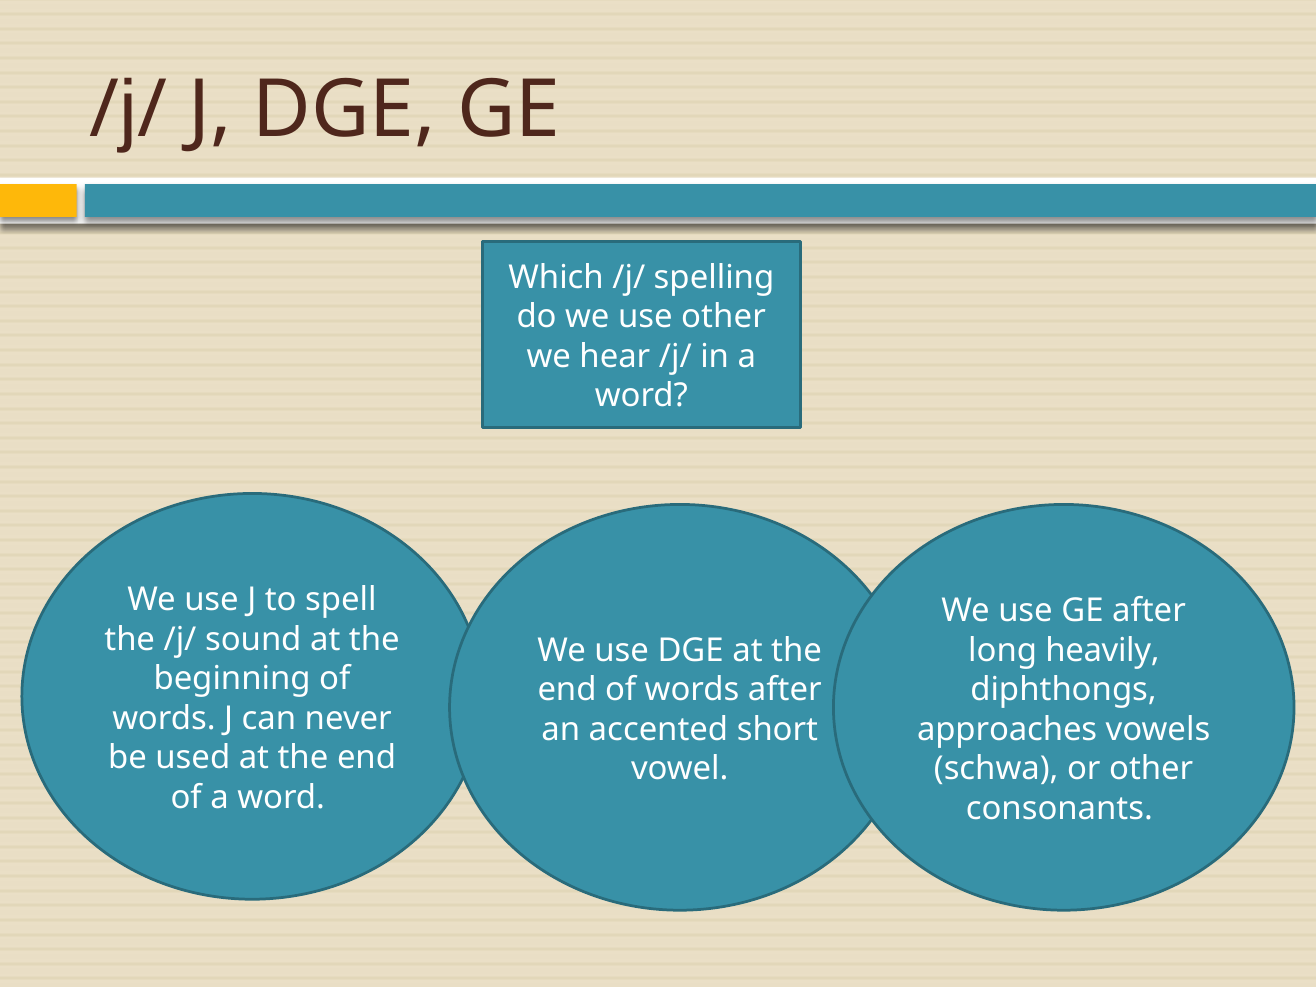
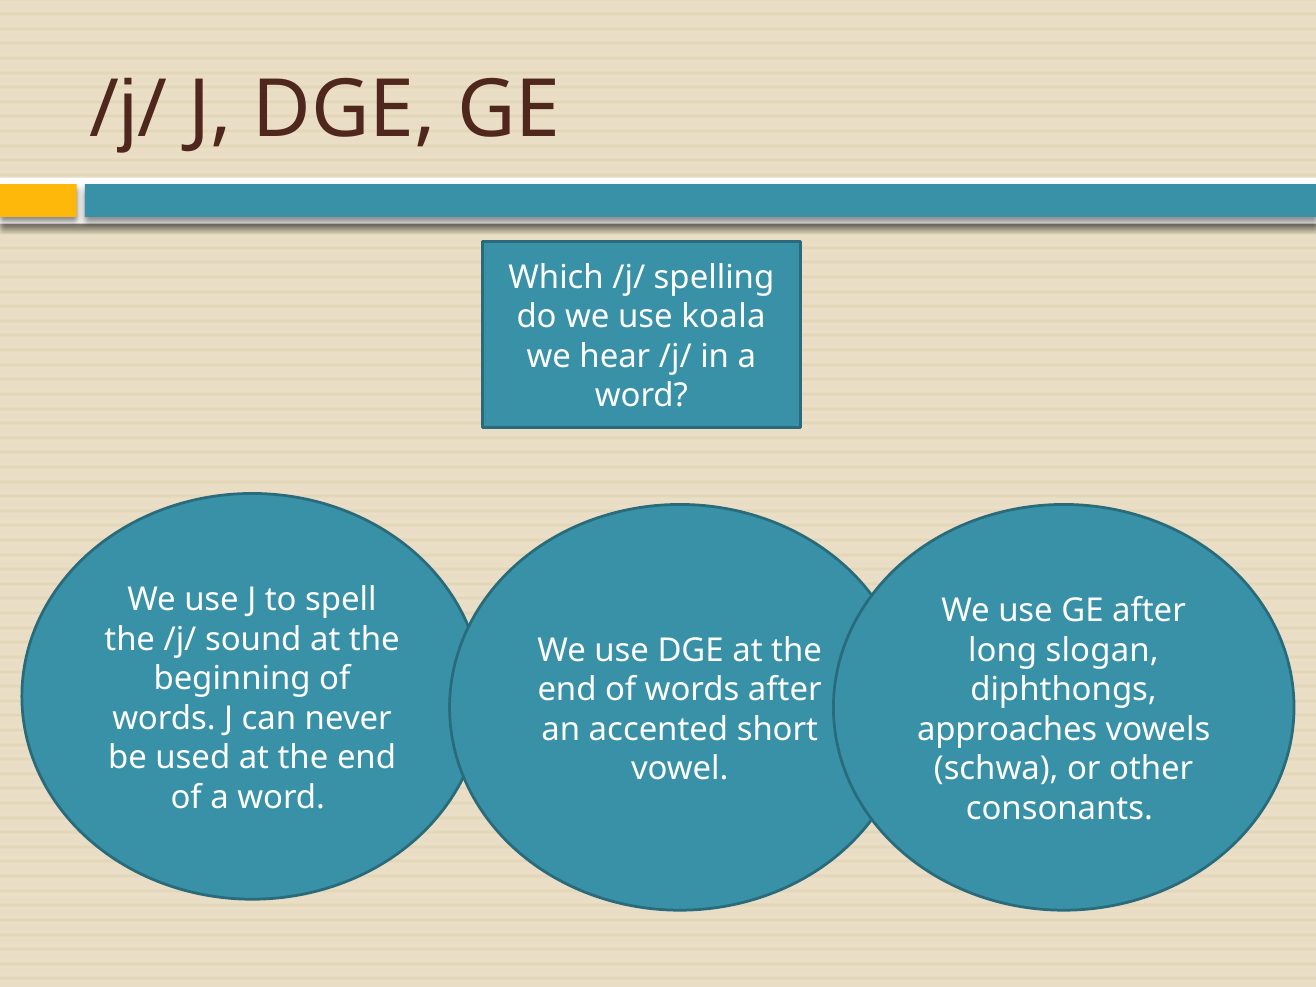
use other: other -> koala
heavily: heavily -> slogan
